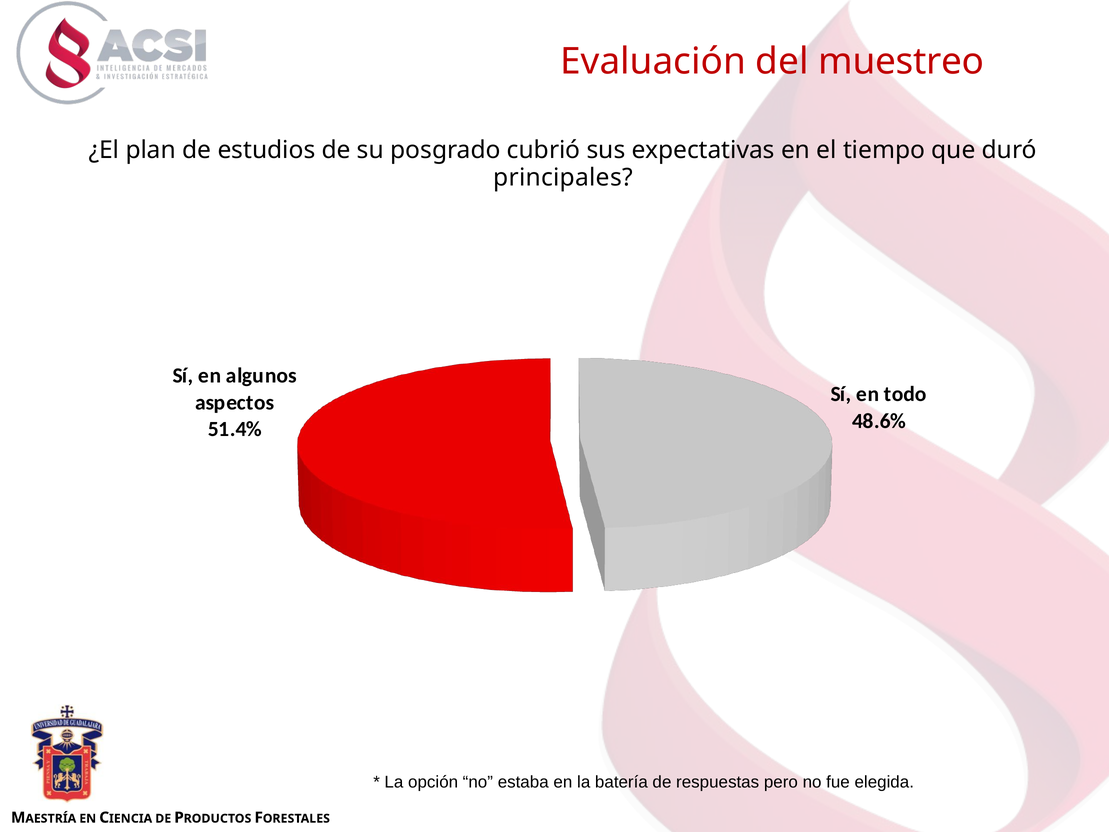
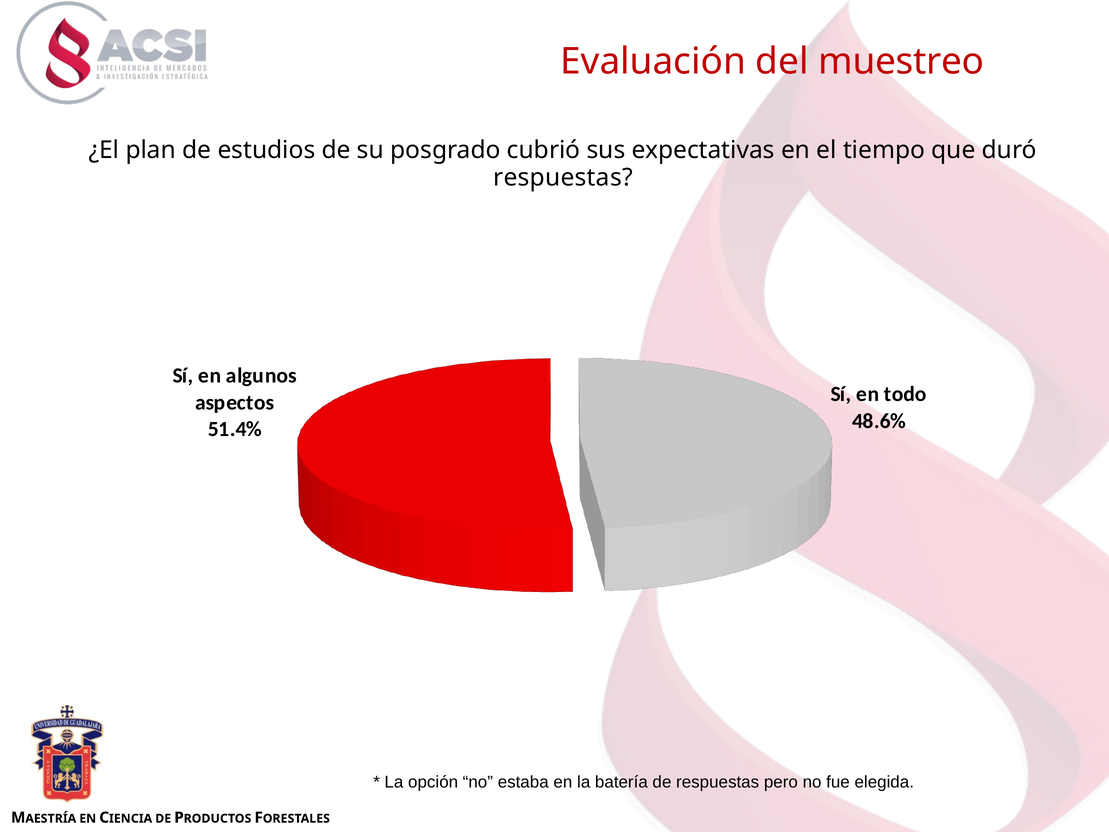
principales at (563, 178): principales -> respuestas
